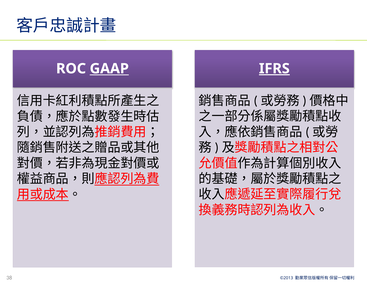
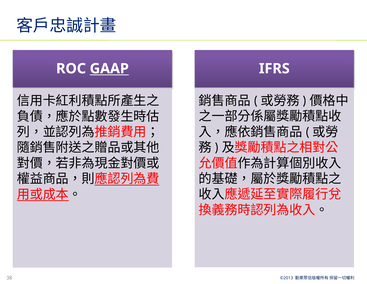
IFRS underline: present -> none
